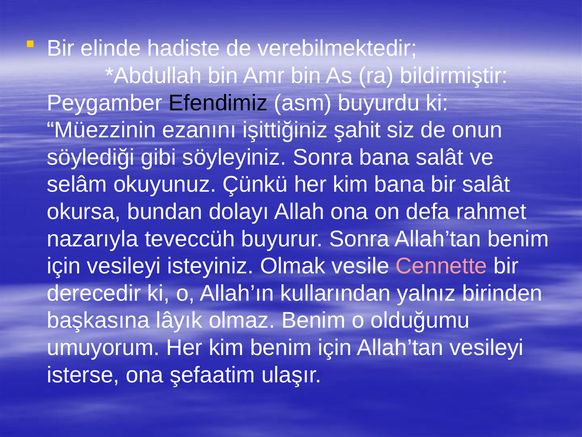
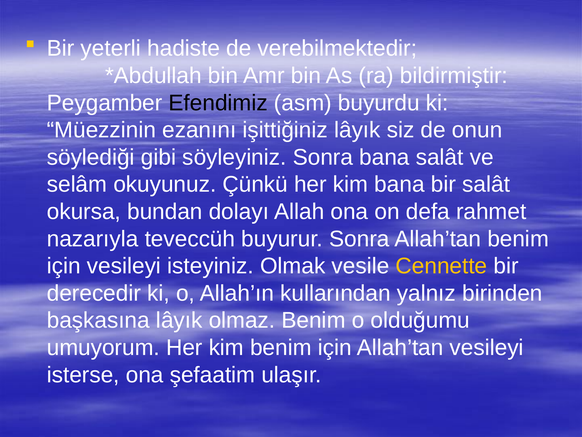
elinde: elinde -> yeterli
işittiğiniz şahit: şahit -> lâyık
Cennette colour: pink -> yellow
